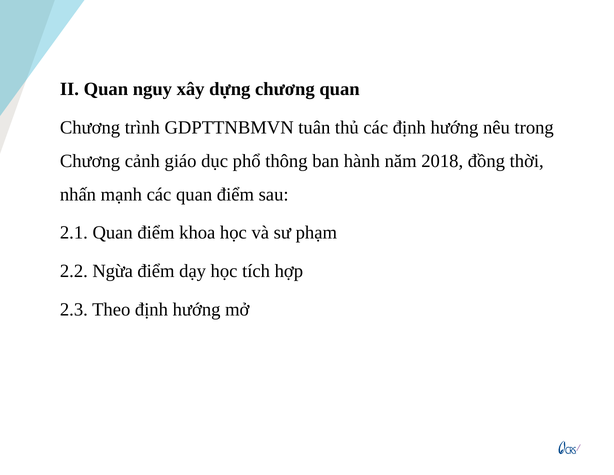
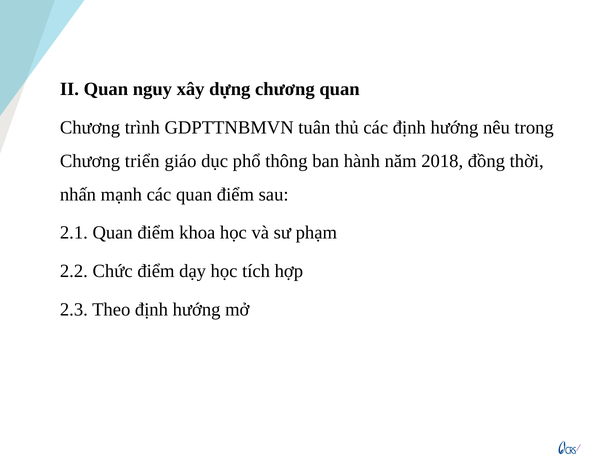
cảnh: cảnh -> triển
Ngừa: Ngừa -> Chức
